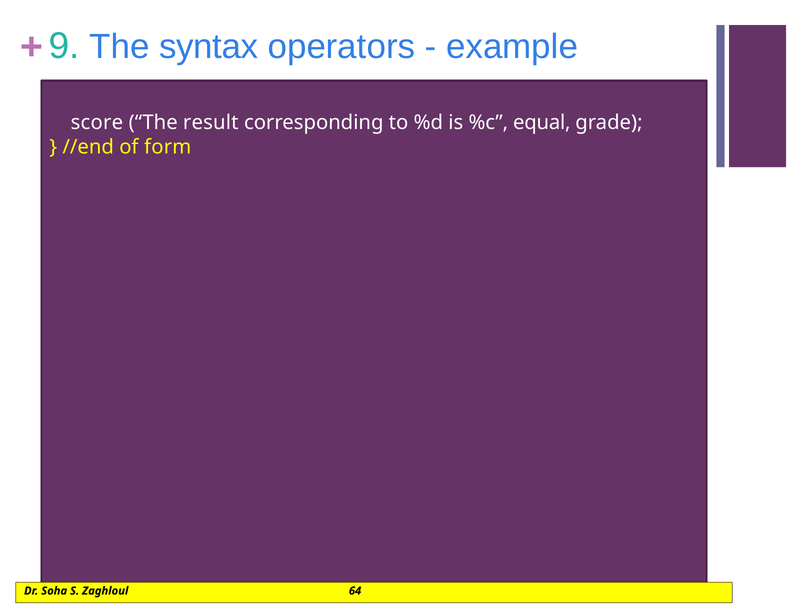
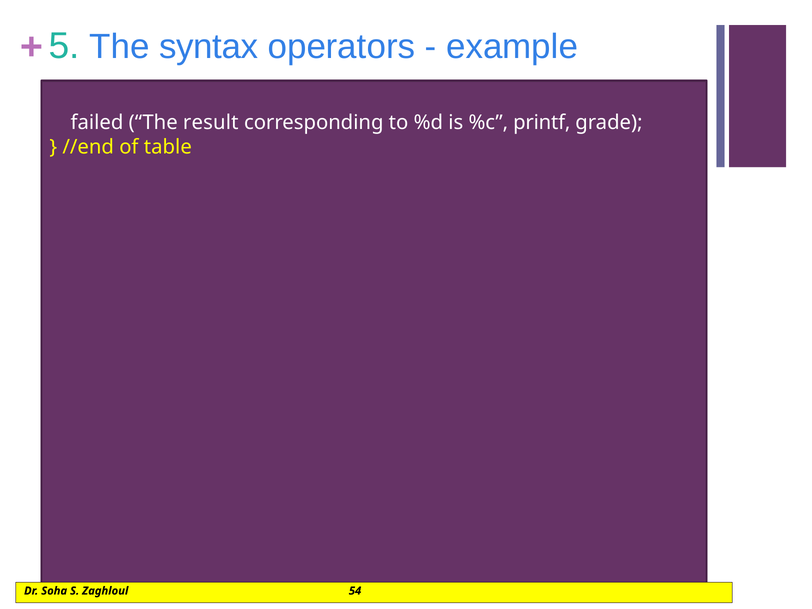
9: 9 -> 5
score: score -> failed
equal: equal -> printf
form: form -> table
64: 64 -> 54
